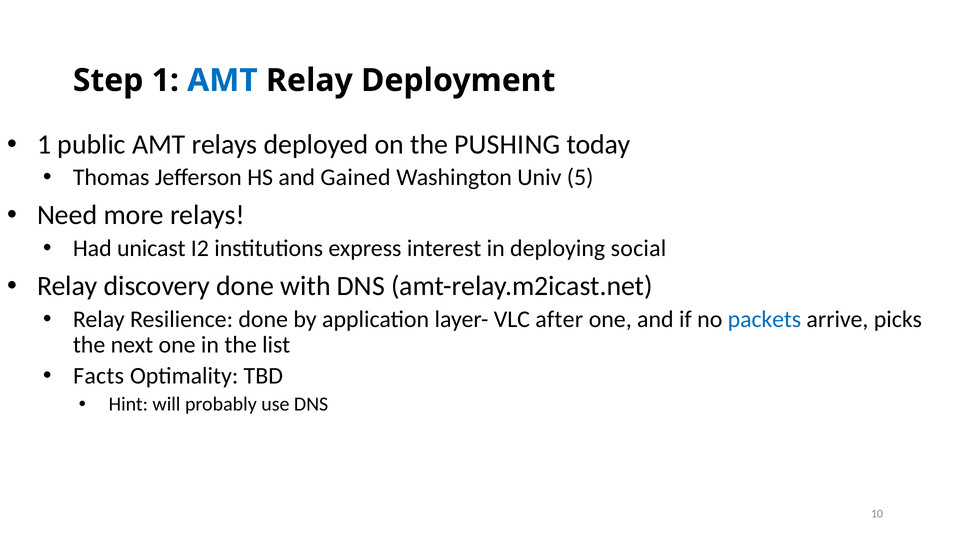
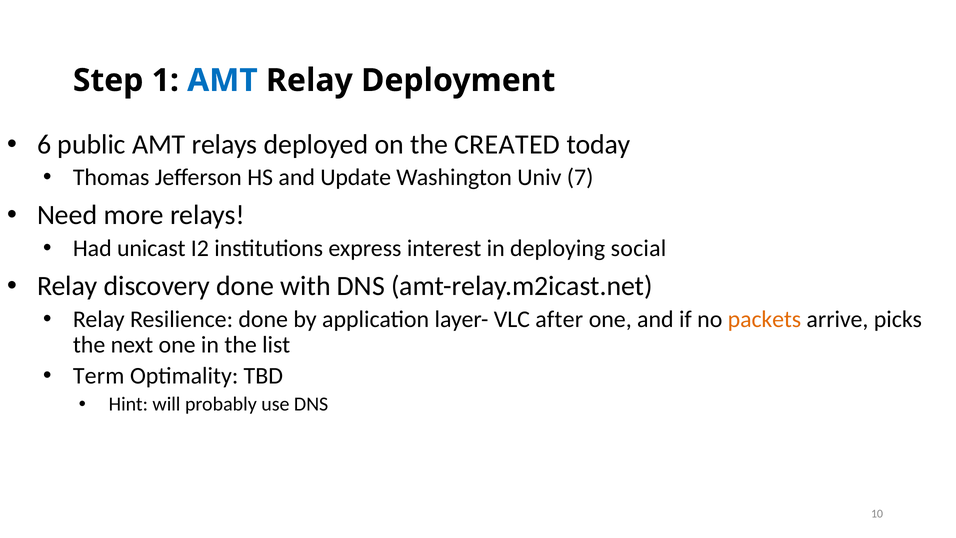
1 at (44, 144): 1 -> 6
PUSHING: PUSHING -> CREATED
Gained: Gained -> Update
5: 5 -> 7
packets colour: blue -> orange
Facts: Facts -> Term
